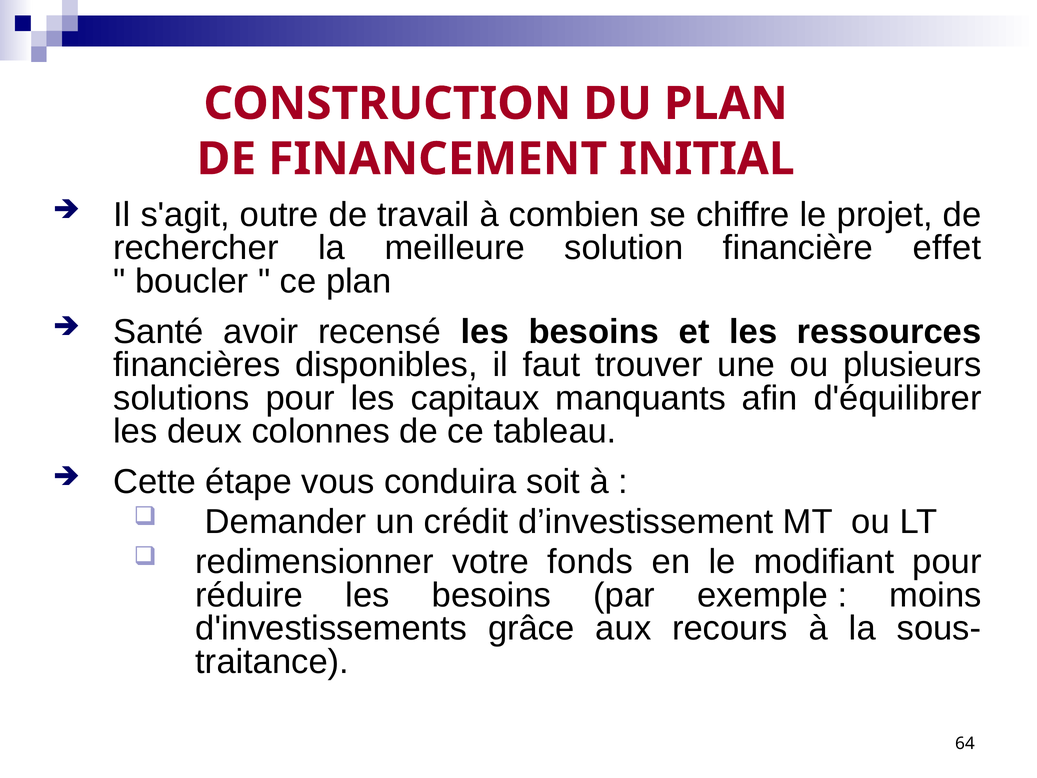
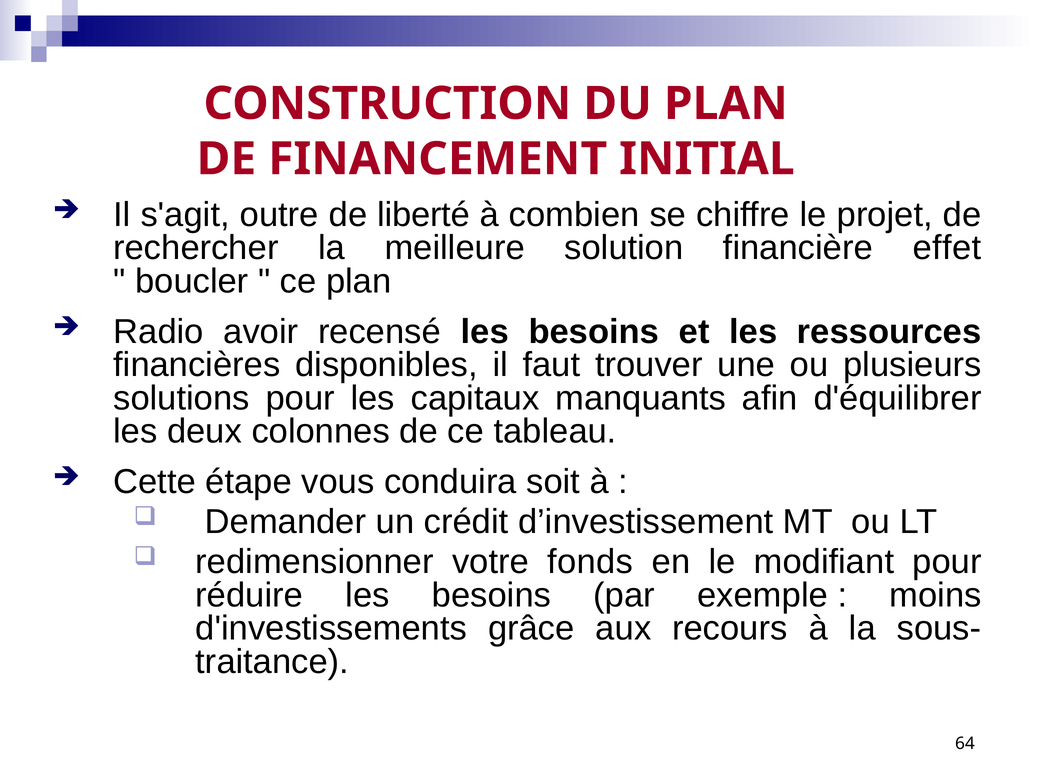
travail: travail -> liberté
Santé: Santé -> Radio
